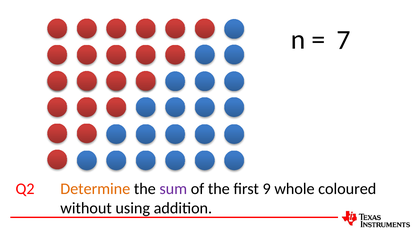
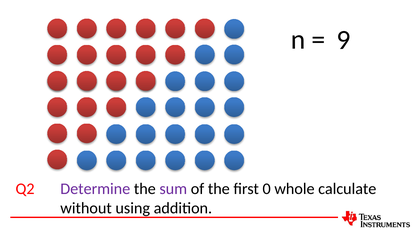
7: 7 -> 9
Determine colour: orange -> purple
9: 9 -> 0
coloured: coloured -> calculate
